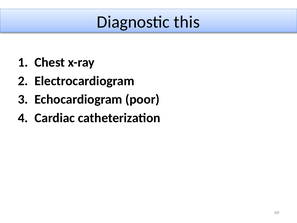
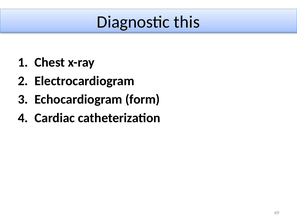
poor: poor -> form
